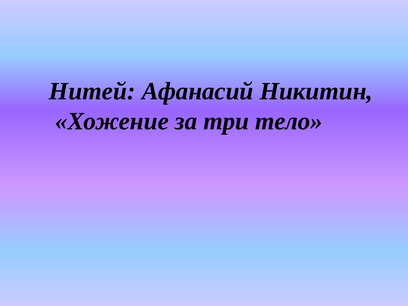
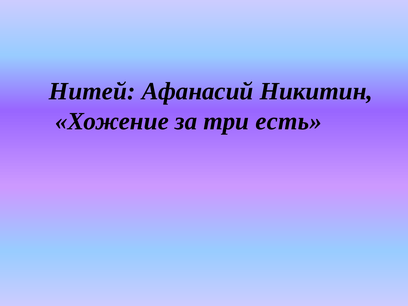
тело: тело -> есть
